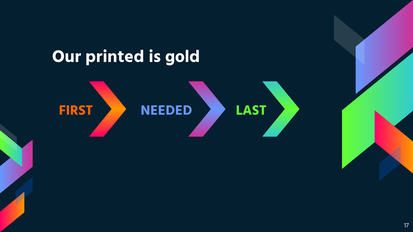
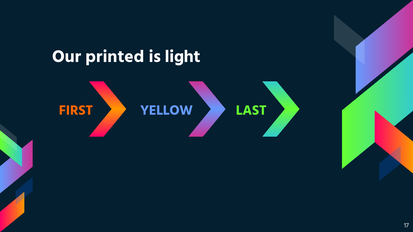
gold: gold -> light
NEEDED: NEEDED -> YELLOW
